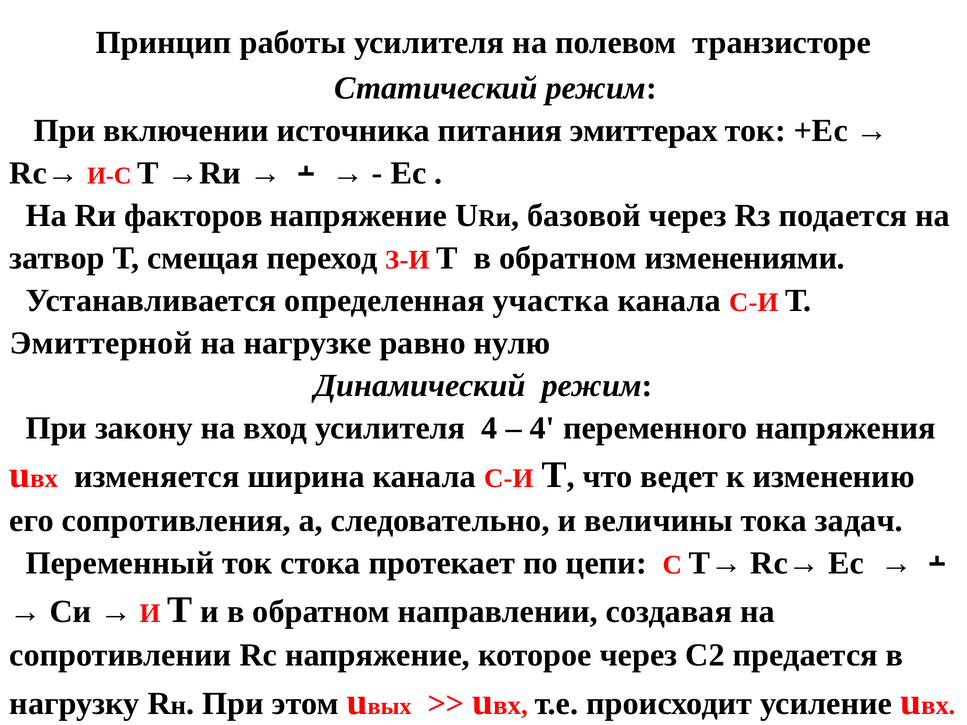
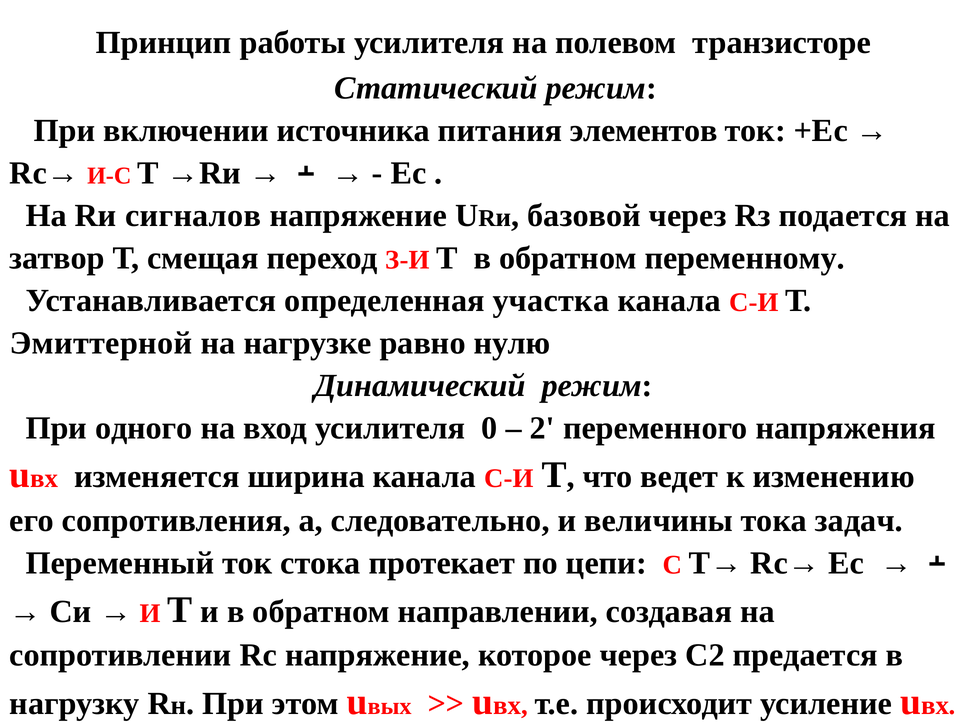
эмиттерах: эмиттерах -> элементов
факторов: факторов -> сигналов
изменениями: изменениями -> переменному
закону: закону -> одного
усилителя 4: 4 -> 0
4 at (542, 428): 4 -> 2
